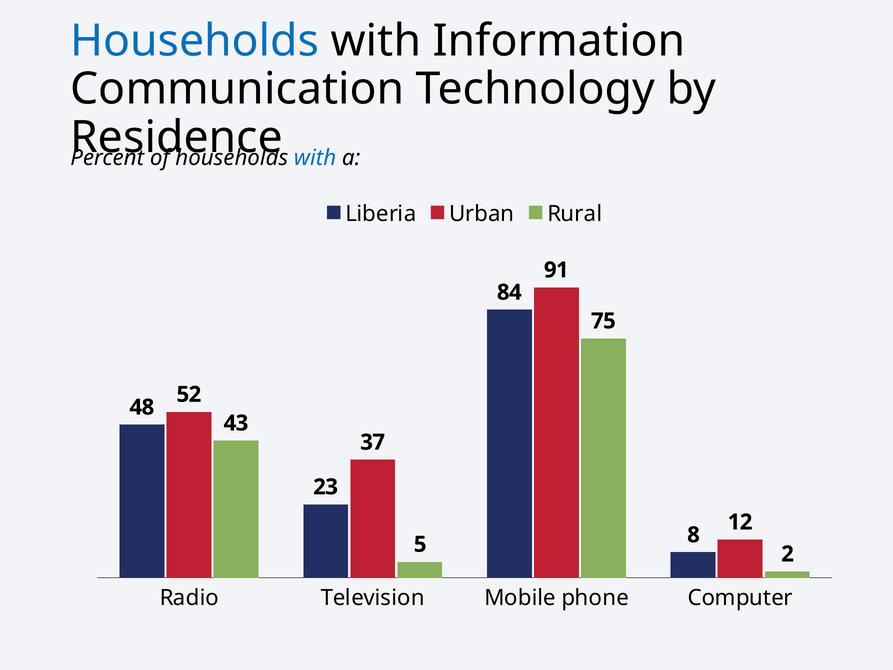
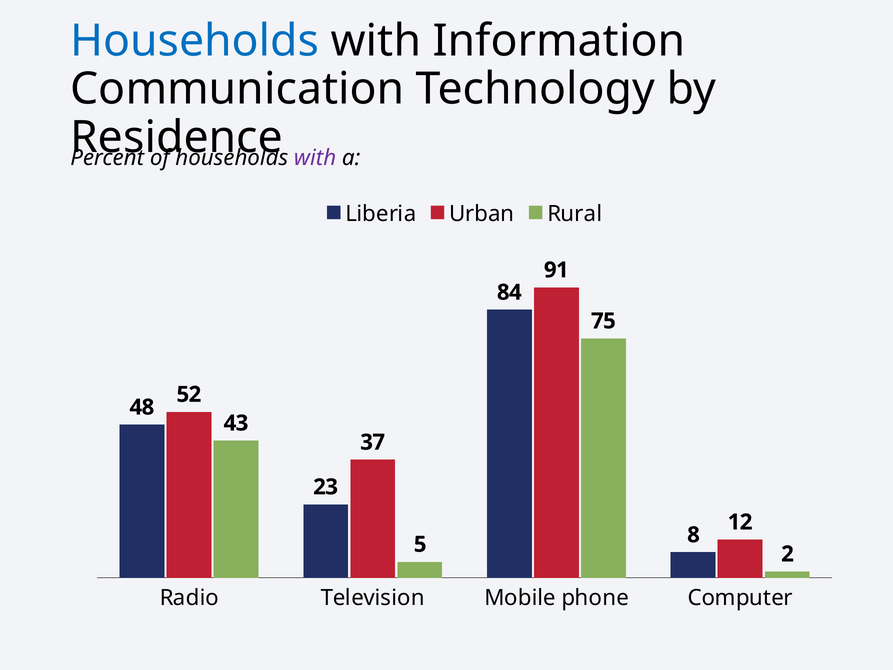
with at (315, 158) colour: blue -> purple
